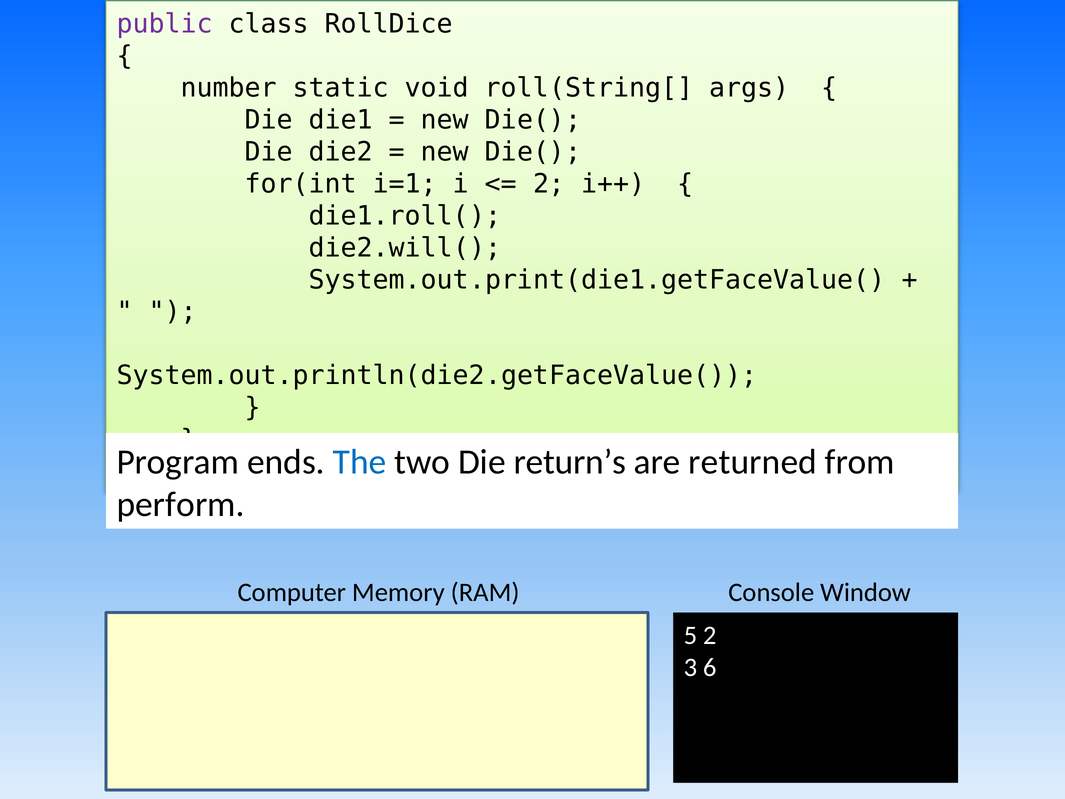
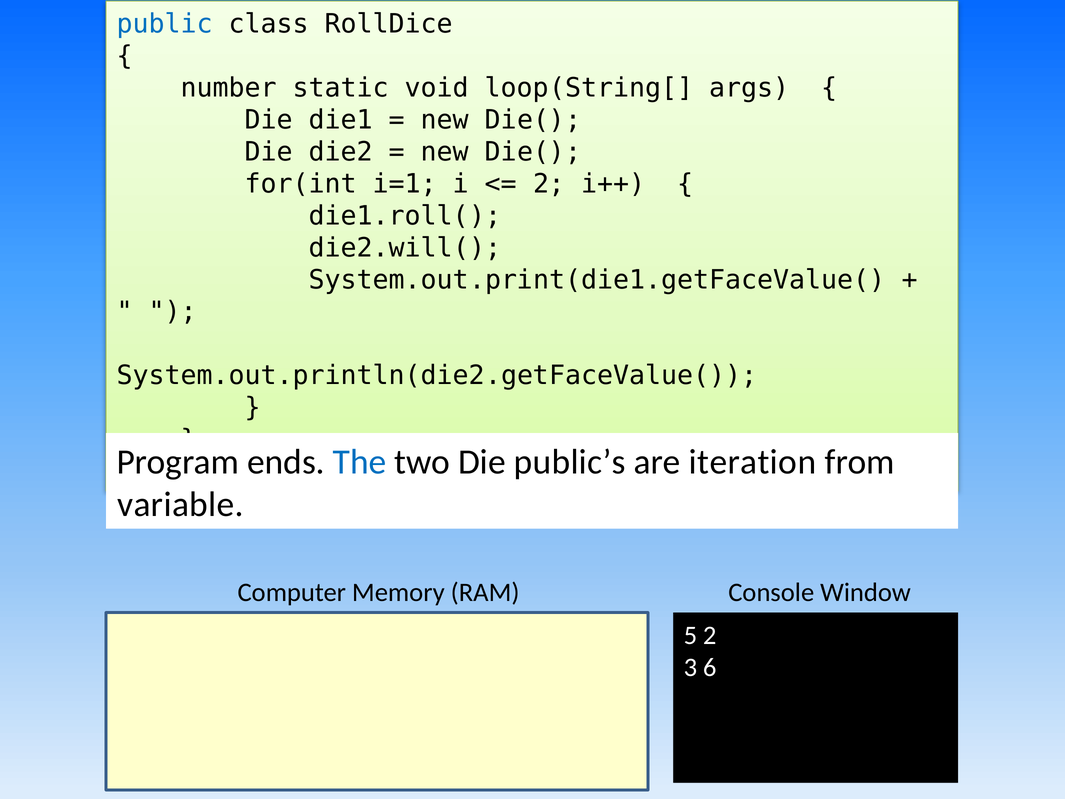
public colour: purple -> blue
roll(String[: roll(String[ -> loop(String[
return’s: return’s -> public’s
returned: returned -> iteration
perform: perform -> variable
